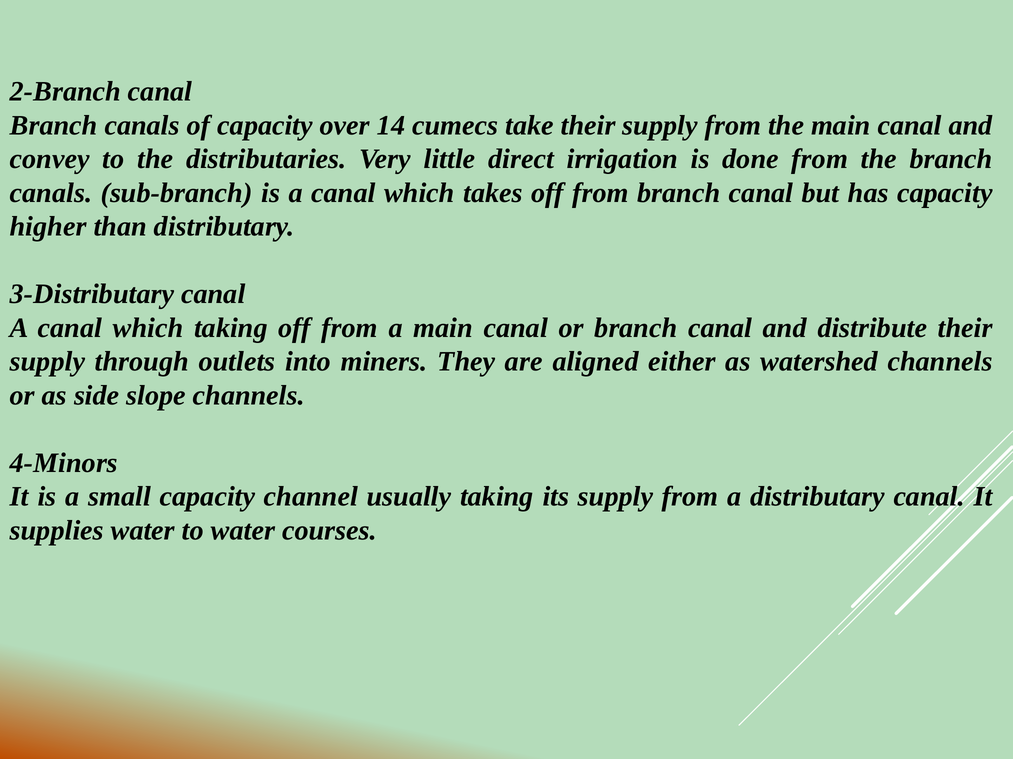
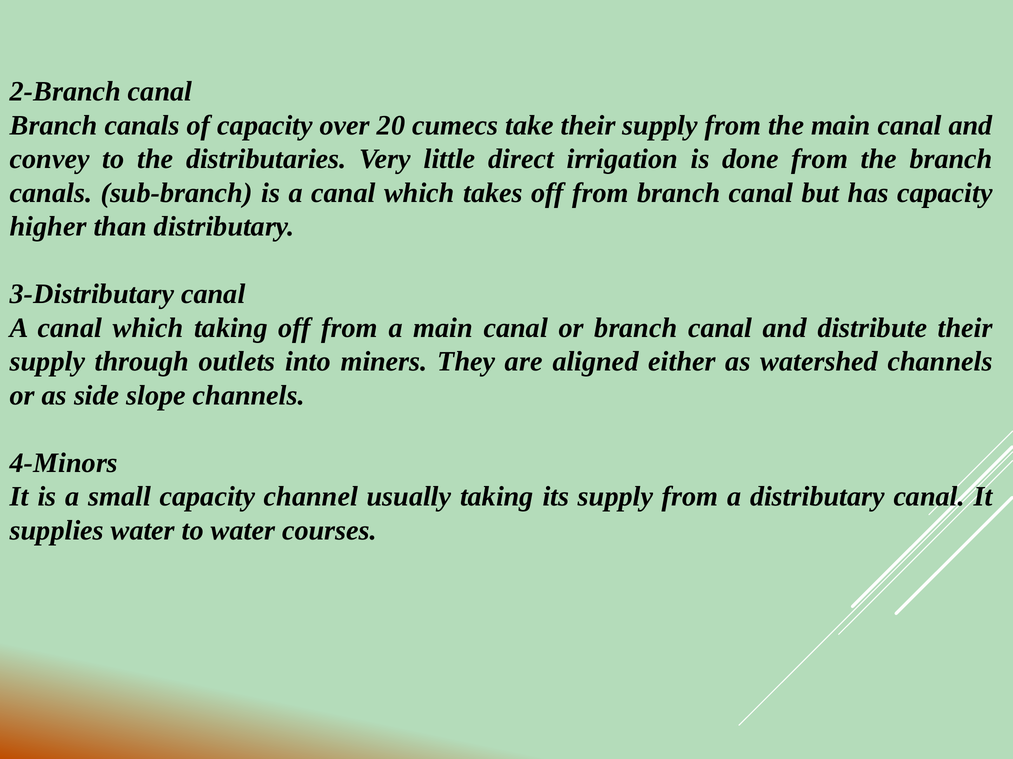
14: 14 -> 20
